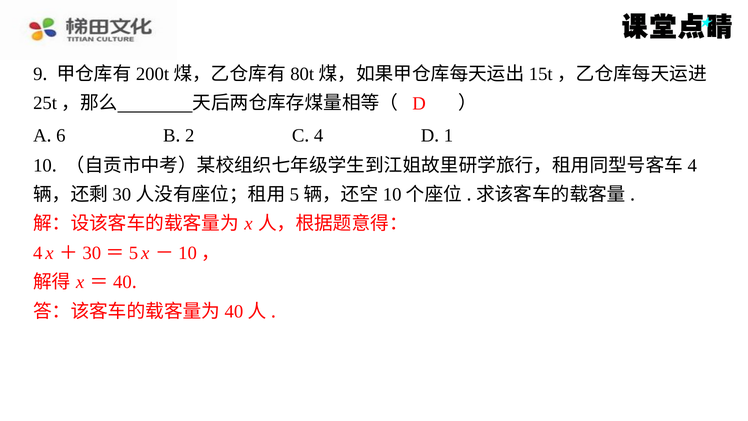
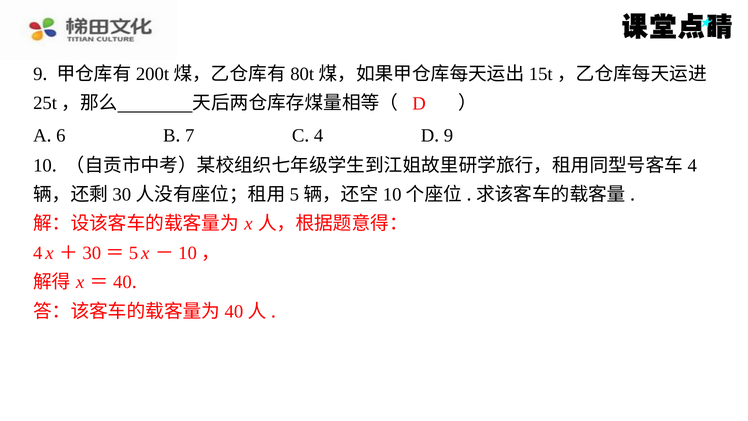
2: 2 -> 7
1 at (449, 135): 1 -> 9
